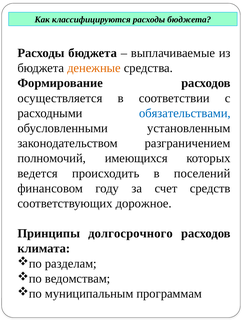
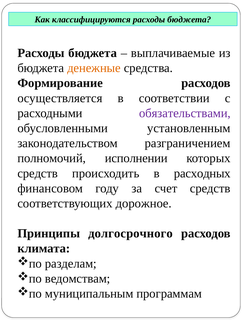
обязательствами colour: blue -> purple
имеющихся: имеющихся -> исполнении
ведется at (38, 174): ведется -> средств
поселений: поселений -> расходных
